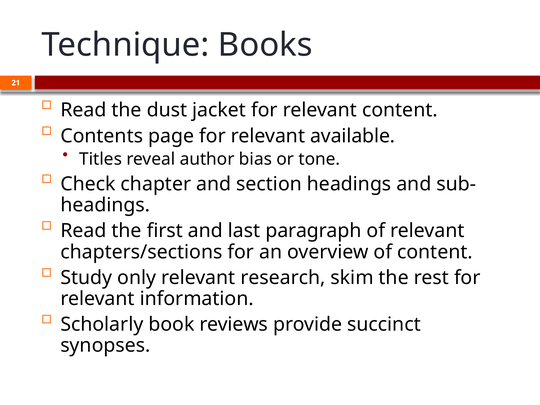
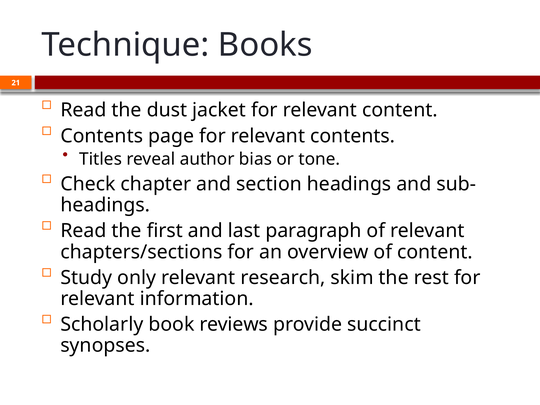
relevant available: available -> contents
